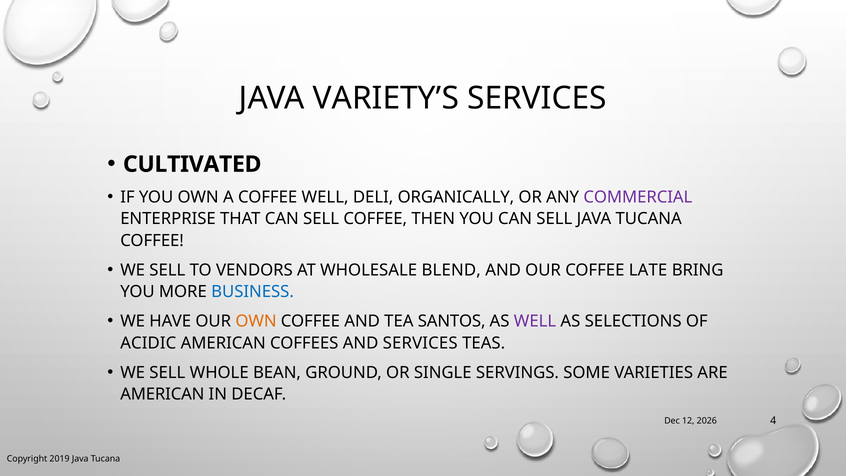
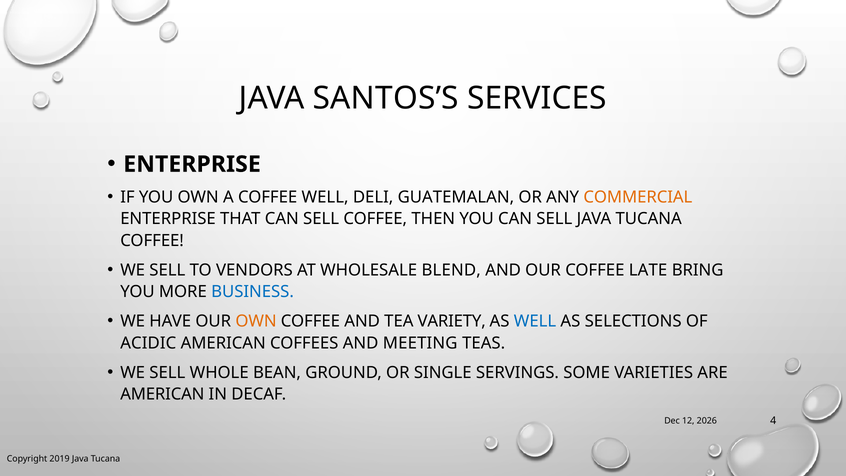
VARIETY’S: VARIETY’S -> SANTOS’S
CULTIVATED at (192, 164): CULTIVATED -> ENTERPRISE
ORGANICALLY: ORGANICALLY -> GUATEMALAN
COMMERCIAL colour: purple -> orange
SANTOS: SANTOS -> VARIETY
WELL at (535, 321) colour: purple -> blue
AND SERVICES: SERVICES -> MEETING
